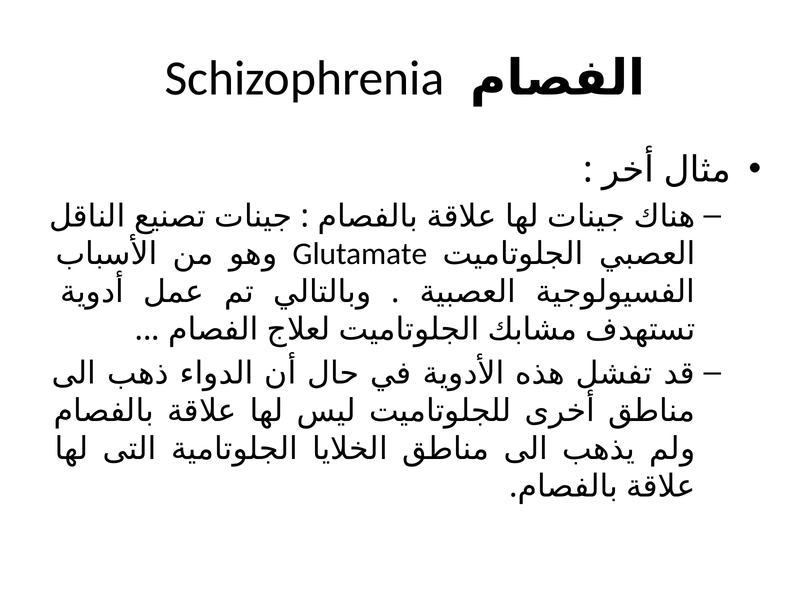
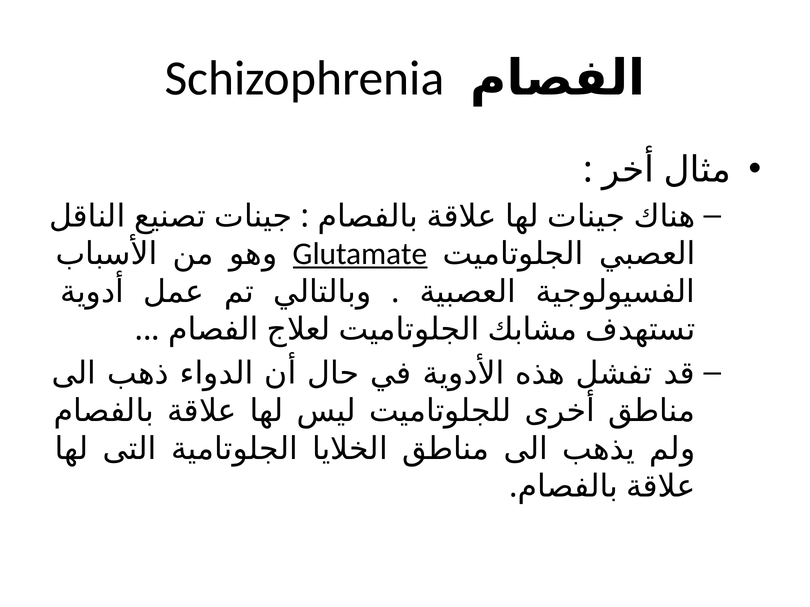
Glutamate underline: none -> present
